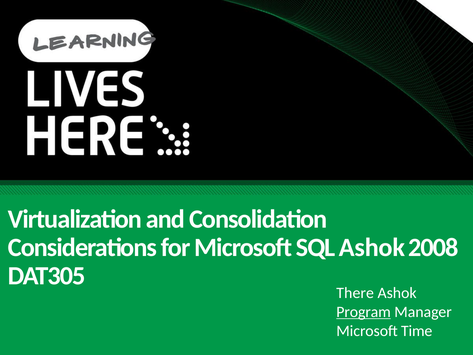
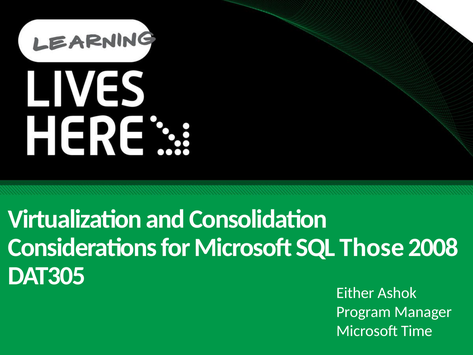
SQL Ashok: Ashok -> Those
There: There -> Either
Program underline: present -> none
